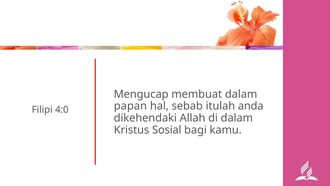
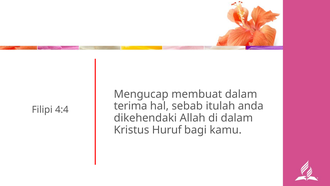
papan: papan -> terima
4:0: 4:0 -> 4:4
Sosial: Sosial -> Huruf
